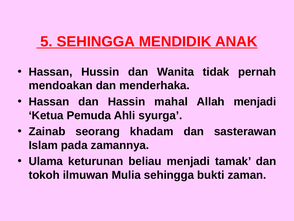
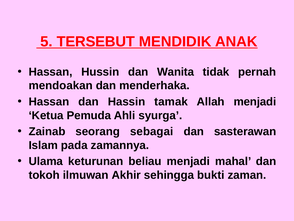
5 SEHINGGA: SEHINGGA -> TERSEBUT
mahal: mahal -> tamak
khadam: khadam -> sebagai
tamak: tamak -> mahal
Mulia: Mulia -> Akhir
